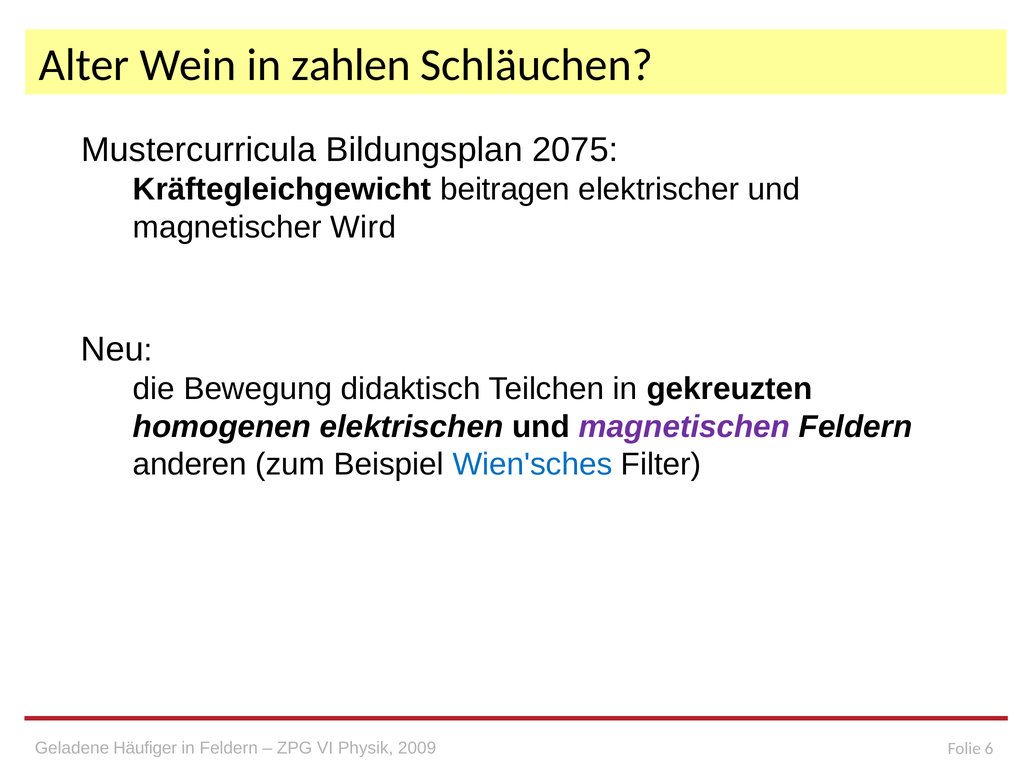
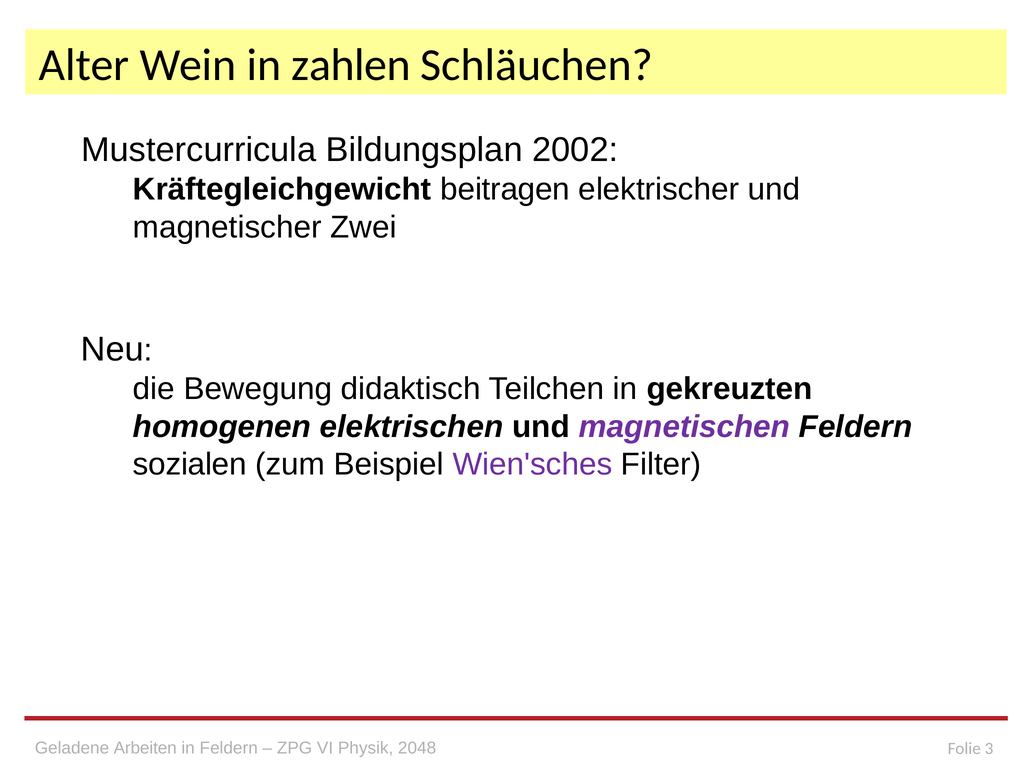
2075: 2075 -> 2002
Wird: Wird -> Zwei
anderen: anderen -> sozialen
Wien'sches colour: blue -> purple
Häufiger: Häufiger -> Arbeiten
2009: 2009 -> 2048
6: 6 -> 3
